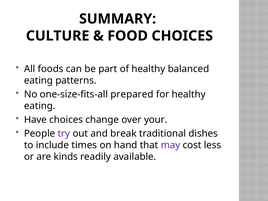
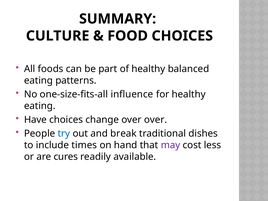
prepared: prepared -> influence
over your: your -> over
try colour: purple -> blue
kinds: kinds -> cures
